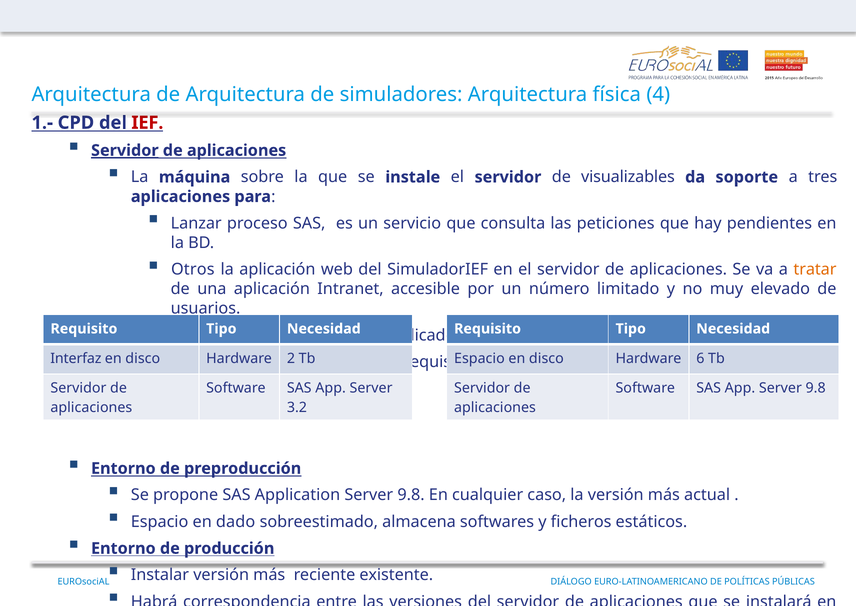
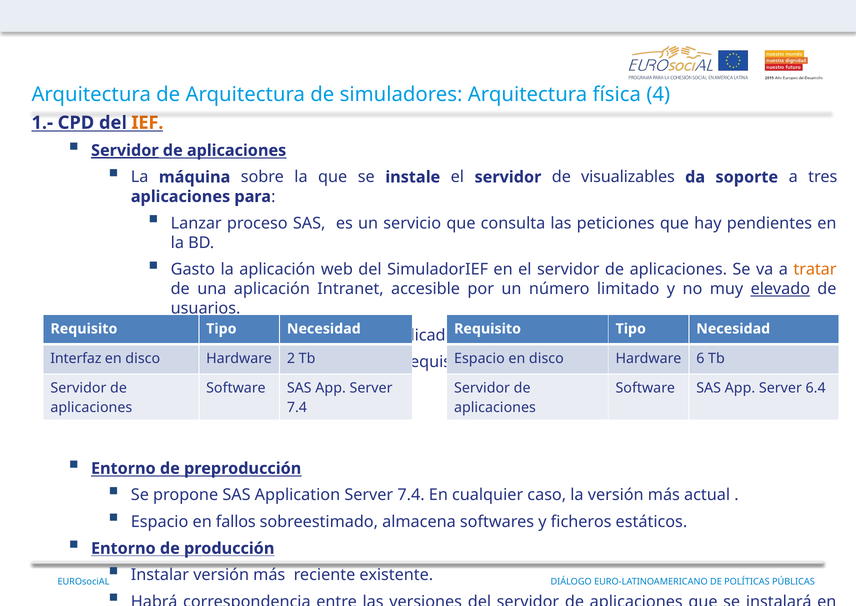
IEF colour: red -> orange
Otros: Otros -> Gasto
elevado underline: none -> present
App Server 9.8: 9.8 -> 6.4
3.2 at (297, 407): 3.2 -> 7.4
Application Server 9.8: 9.8 -> 7.4
dado: dado -> fallos
